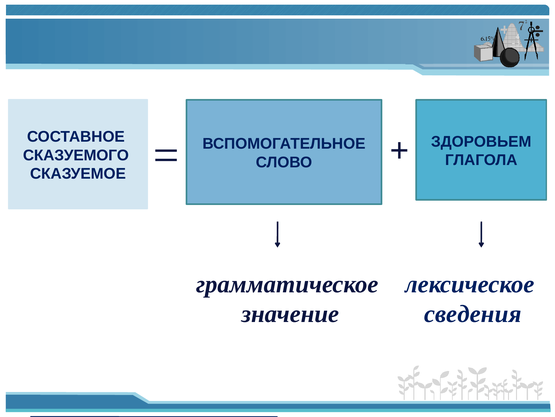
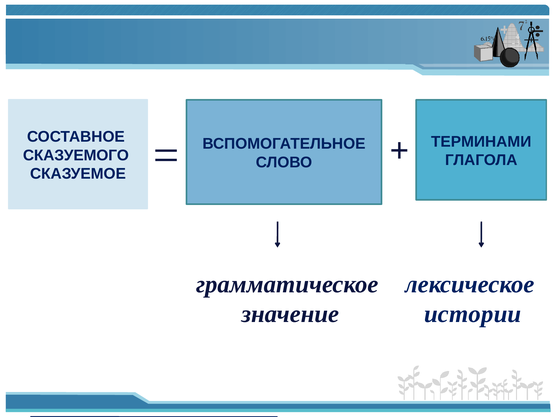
ЗДОРОВЬЕМ: ЗДОРОВЬЕМ -> ТЕРМИНАМИ
сведения: сведения -> истории
